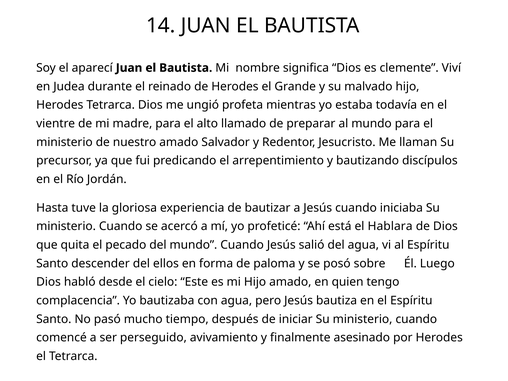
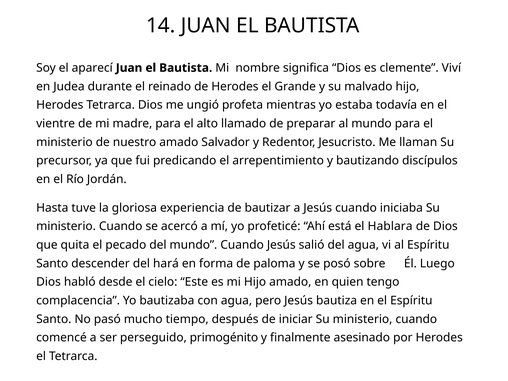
ellos: ellos -> hará
avivamiento: avivamiento -> primogénito
